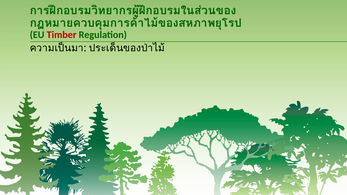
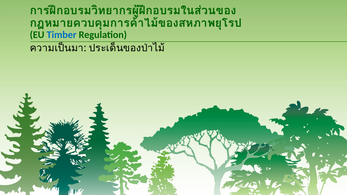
Timber colour: red -> blue
